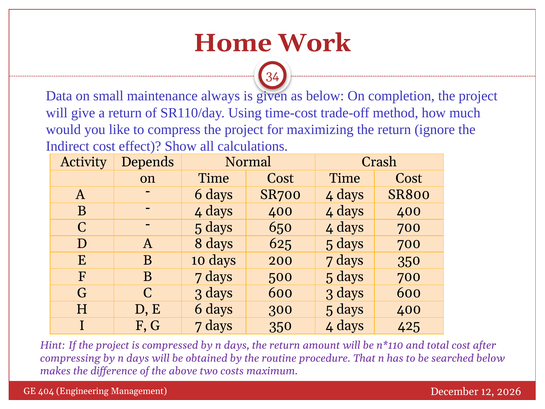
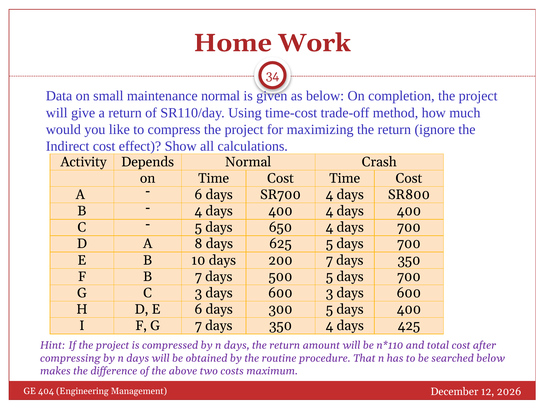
maintenance always: always -> normal
